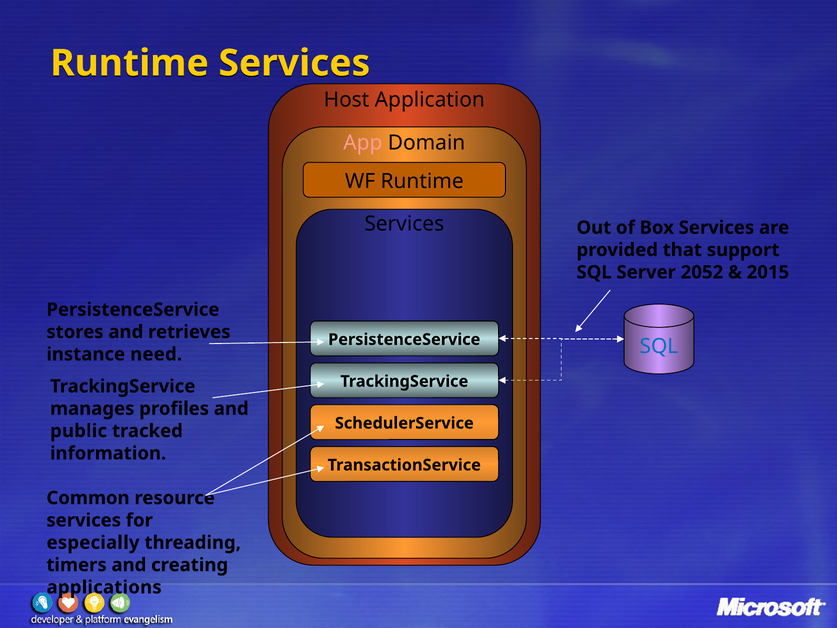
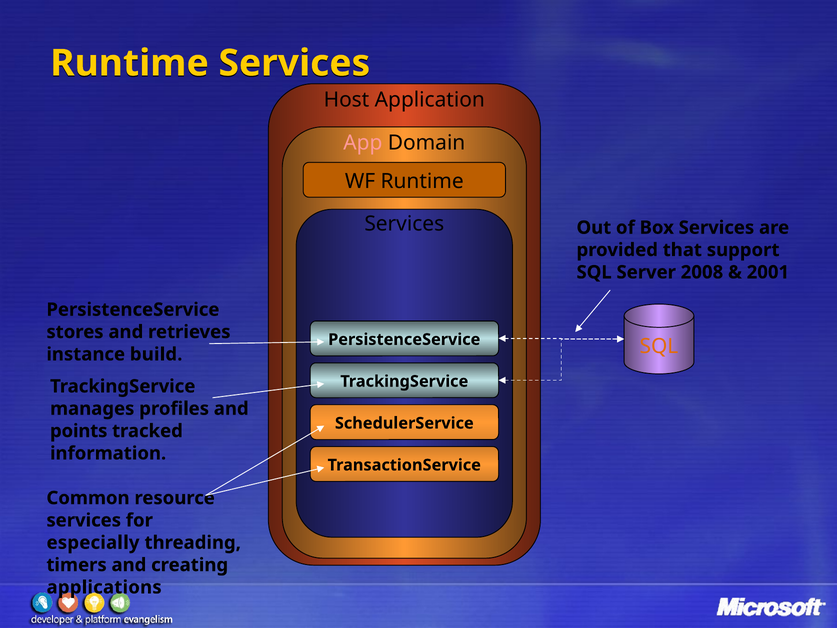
2052: 2052 -> 2008
2015: 2015 -> 2001
SQL at (659, 346) colour: blue -> orange
need: need -> build
public: public -> points
